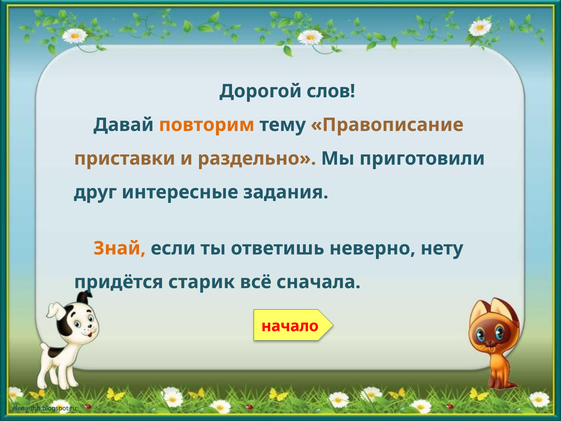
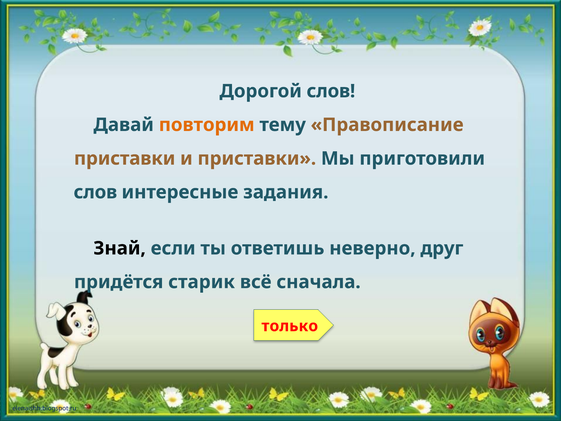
и раздельно: раздельно -> приставки
друг at (95, 192): друг -> слов
Знай colour: orange -> black
нету: нету -> друг
начало: начало -> только
